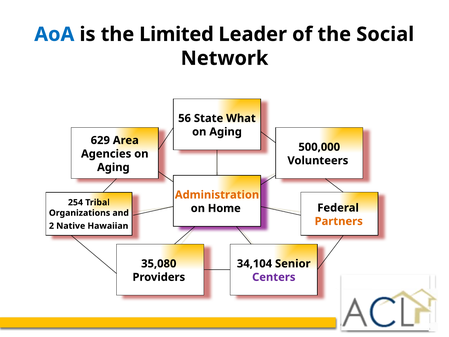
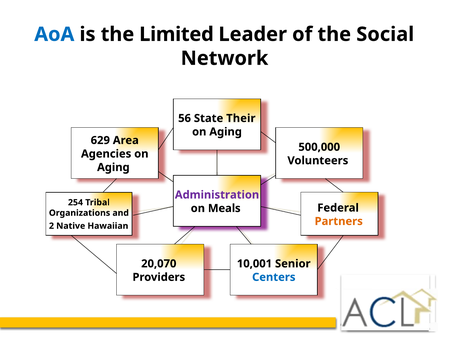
What: What -> Their
Administration colour: orange -> purple
Home: Home -> Meals
35,080: 35,080 -> 20,070
34,104: 34,104 -> 10,001
Centers colour: purple -> blue
